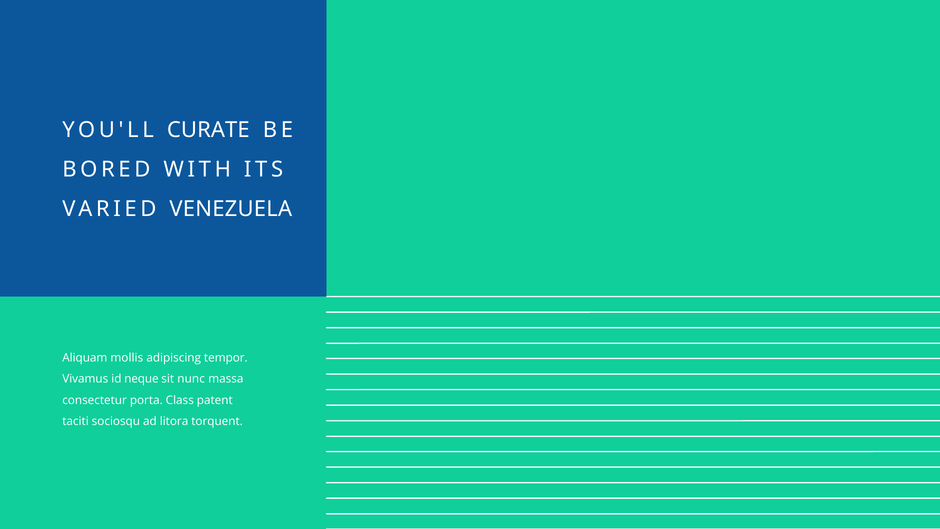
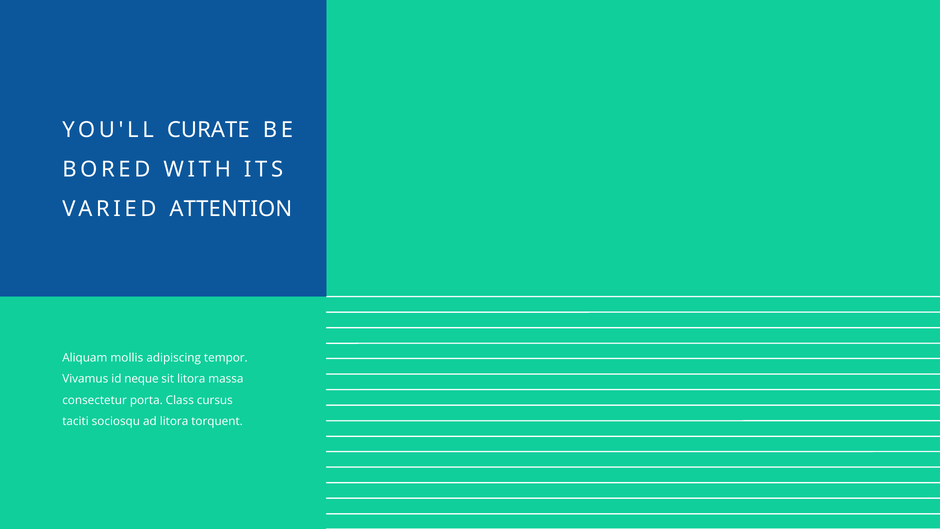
VENEZUELA: VENEZUELA -> ATTENTION
sit nunc: nunc -> litora
patent: patent -> cursus
